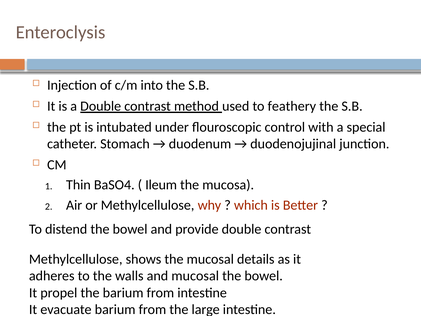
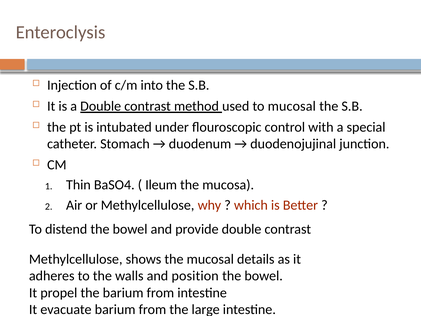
to feathery: feathery -> mucosal
and mucosal: mucosal -> position
